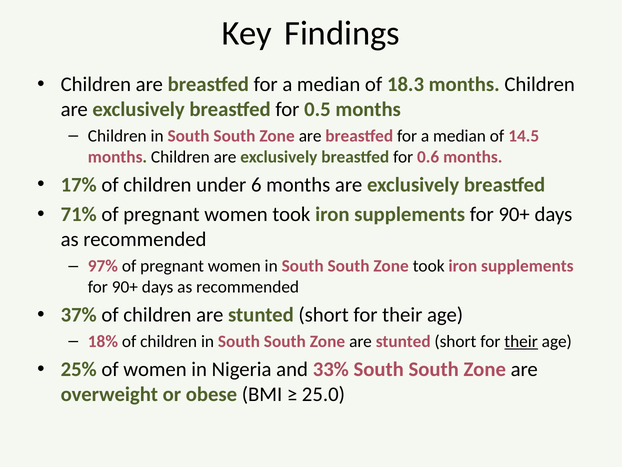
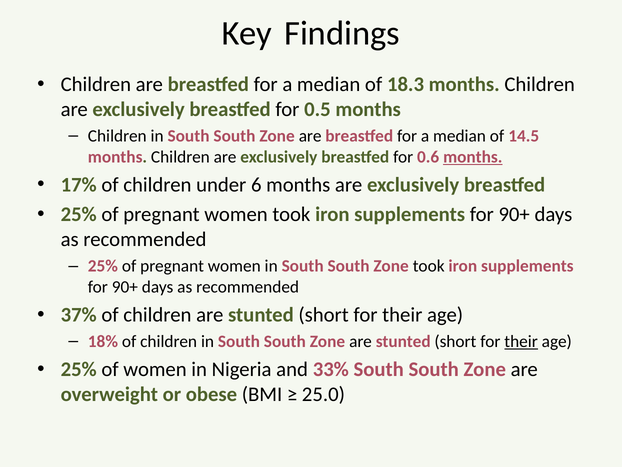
months at (473, 157) underline: none -> present
71% at (79, 214): 71% -> 25%
97% at (103, 266): 97% -> 25%
